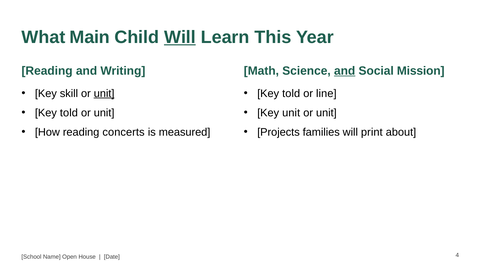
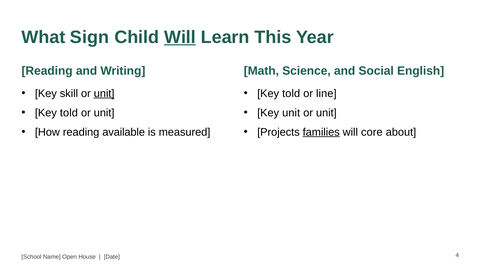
Main: Main -> Sign
and at (345, 71) underline: present -> none
Mission: Mission -> English
concerts: concerts -> available
families underline: none -> present
print: print -> core
